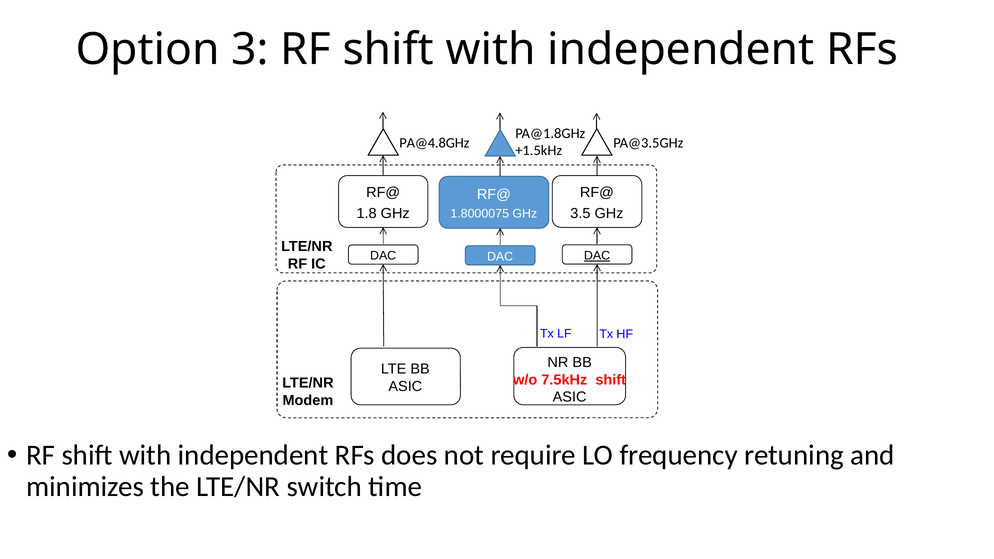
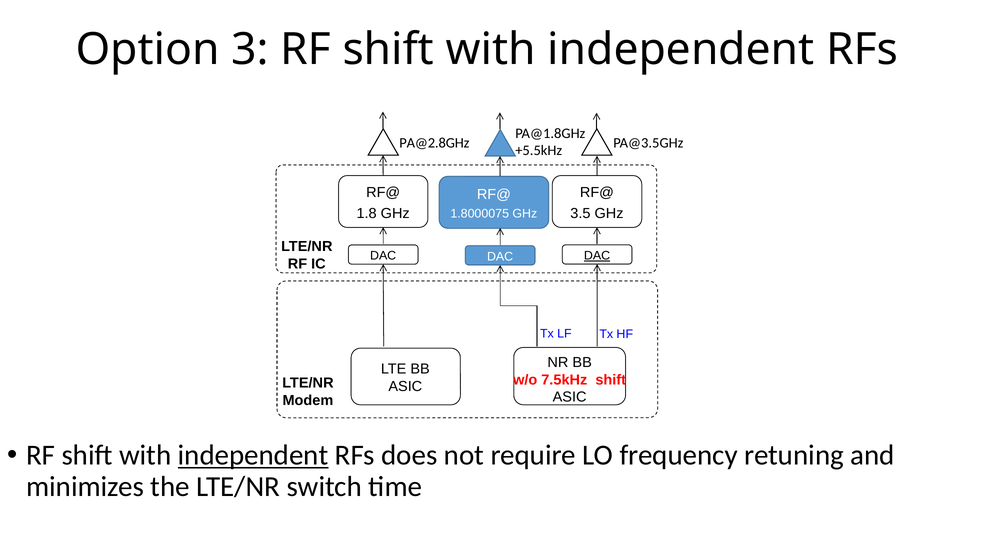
PA@4.8GHz: PA@4.8GHz -> PA@2.8GHz
+1.5kHz: +1.5kHz -> +5.5kHz
independent at (253, 455) underline: none -> present
